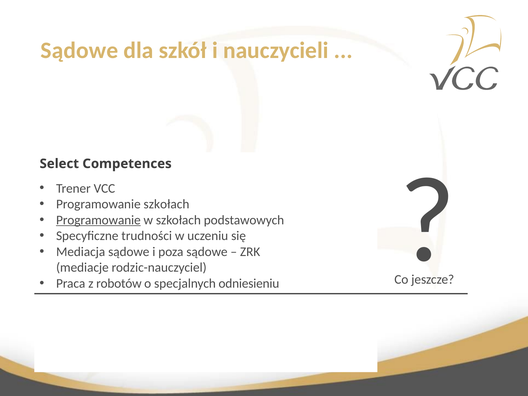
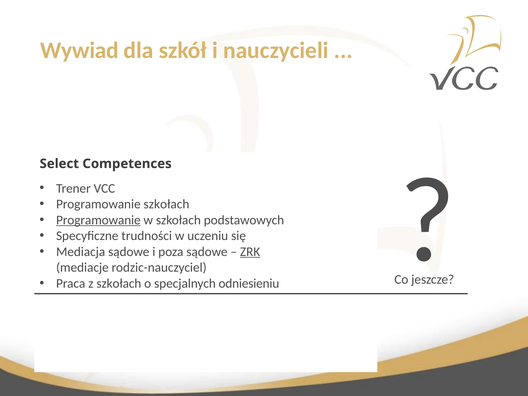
Sądowe at (79, 50): Sądowe -> Wywiad
ZRK underline: none -> present
z robotów: robotów -> szkołach
